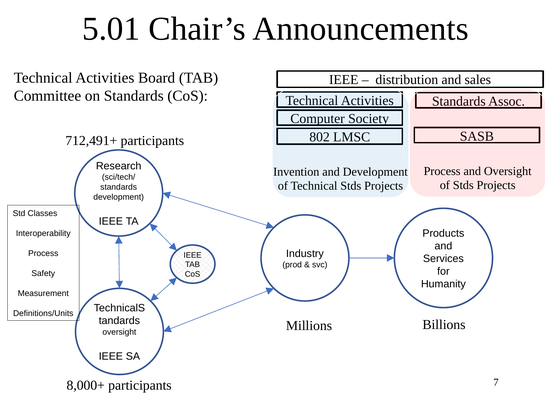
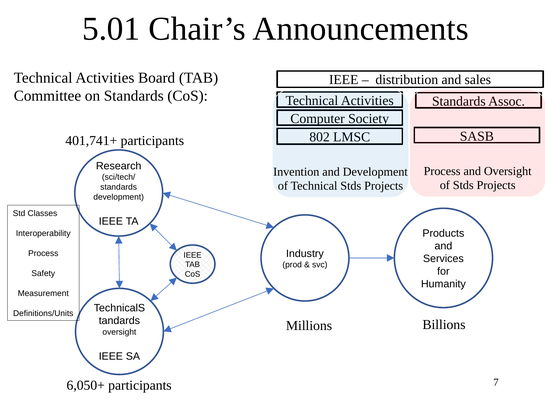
712,491+: 712,491+ -> 401,741+
8,000+: 8,000+ -> 6,050+
